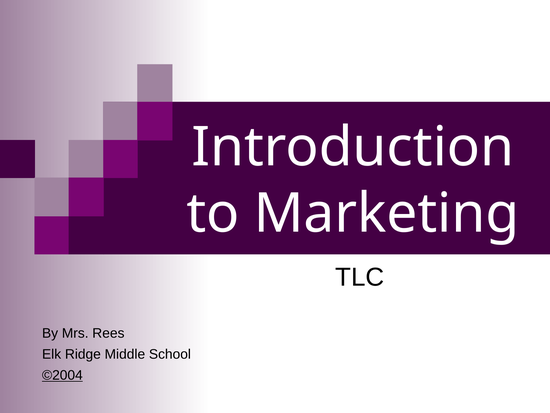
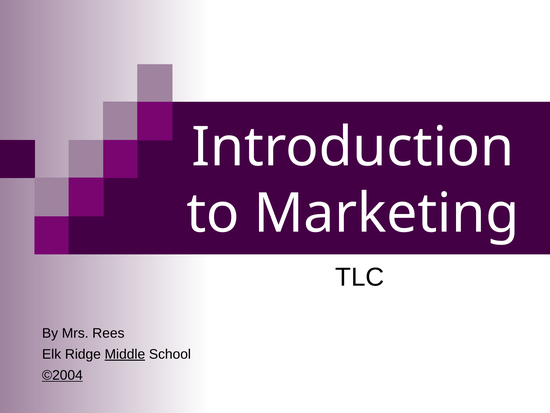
Middle underline: none -> present
